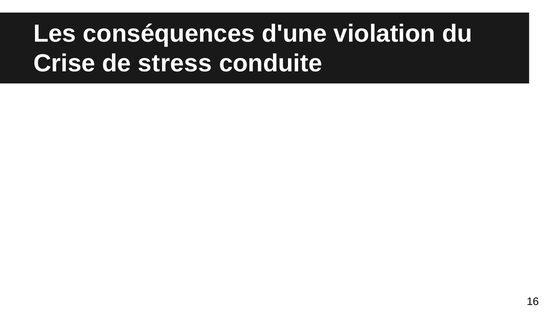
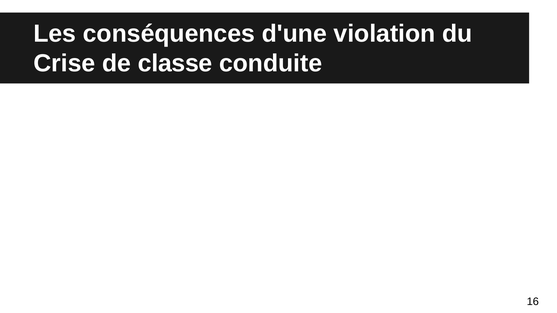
stress: stress -> classe
